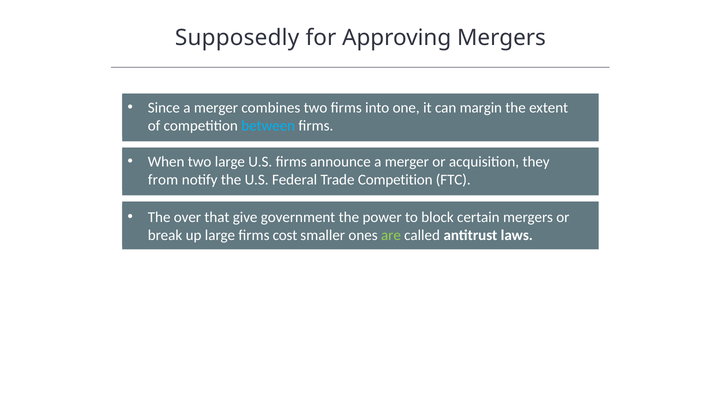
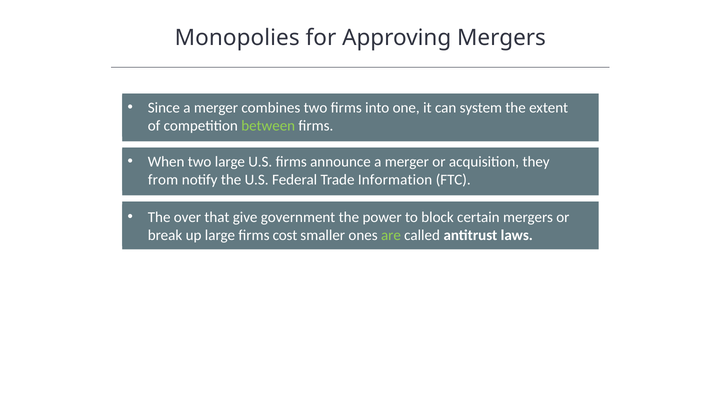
Supposedly: Supposedly -> Monopolies
margin: margin -> system
between colour: light blue -> light green
Trade Competition: Competition -> Information
